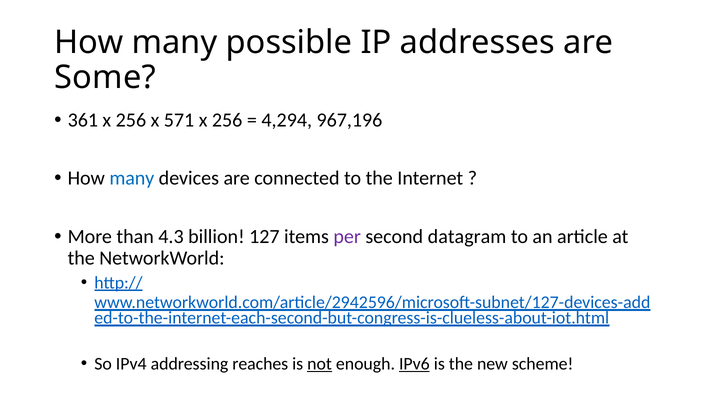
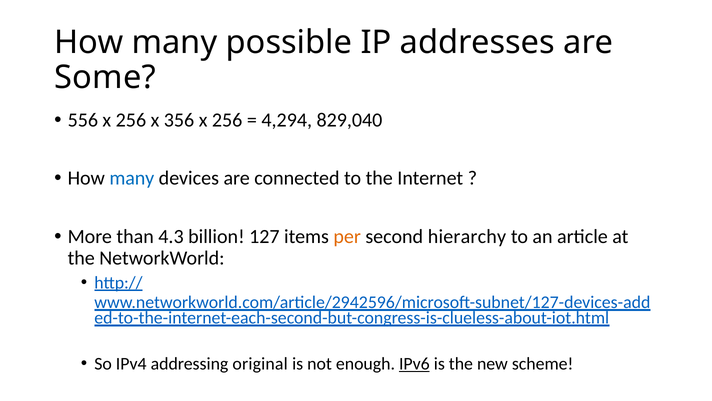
361: 361 -> 556
571: 571 -> 356
967,196: 967,196 -> 829,040
per colour: purple -> orange
datagram: datagram -> hierarchy
reaches: reaches -> original
not underline: present -> none
